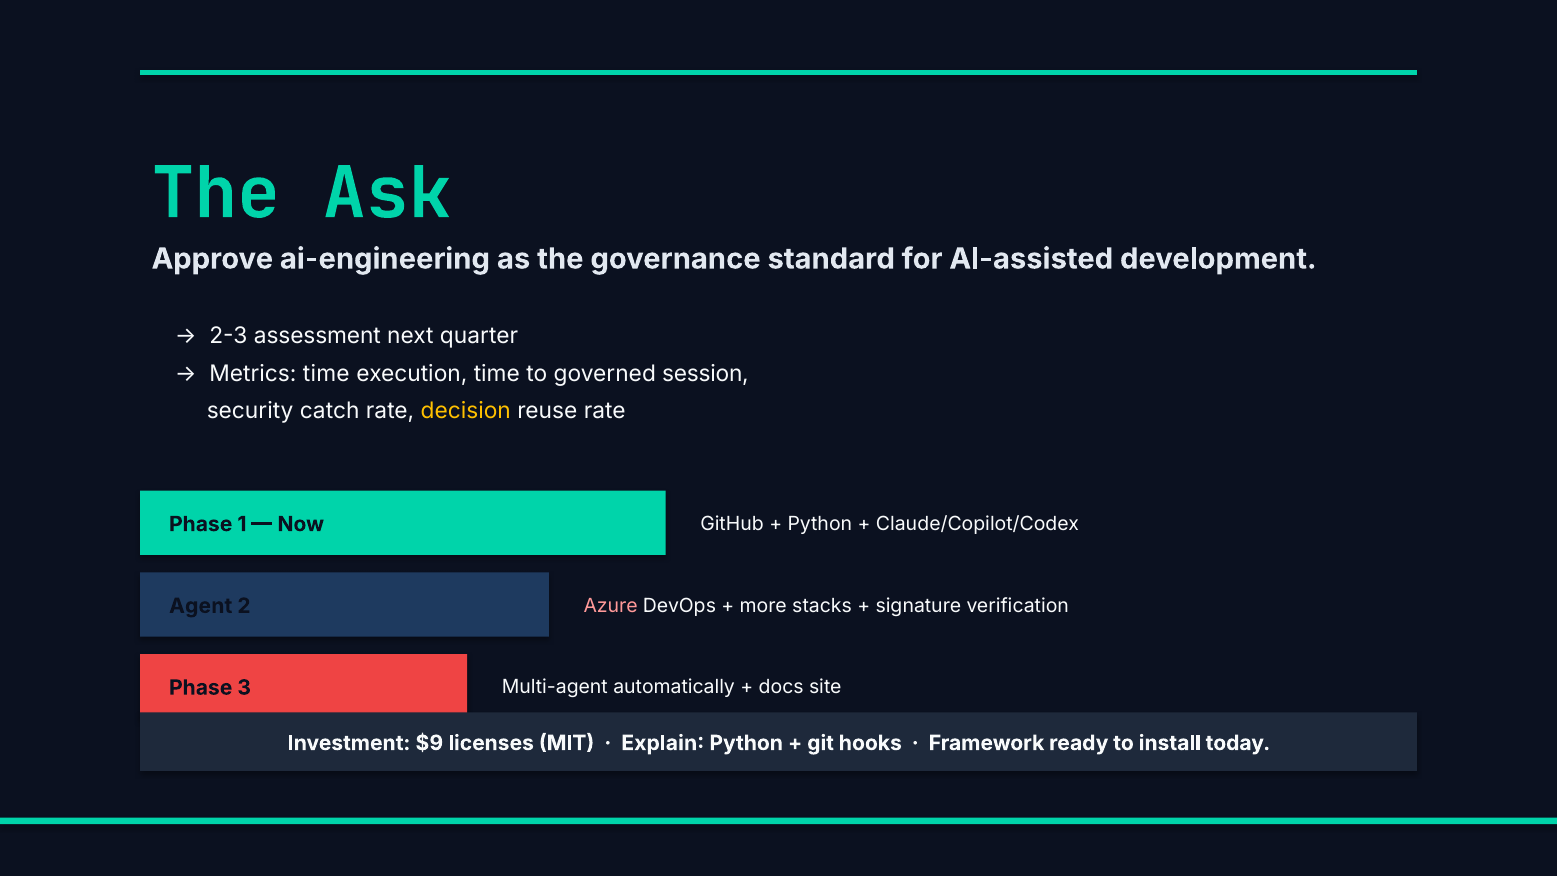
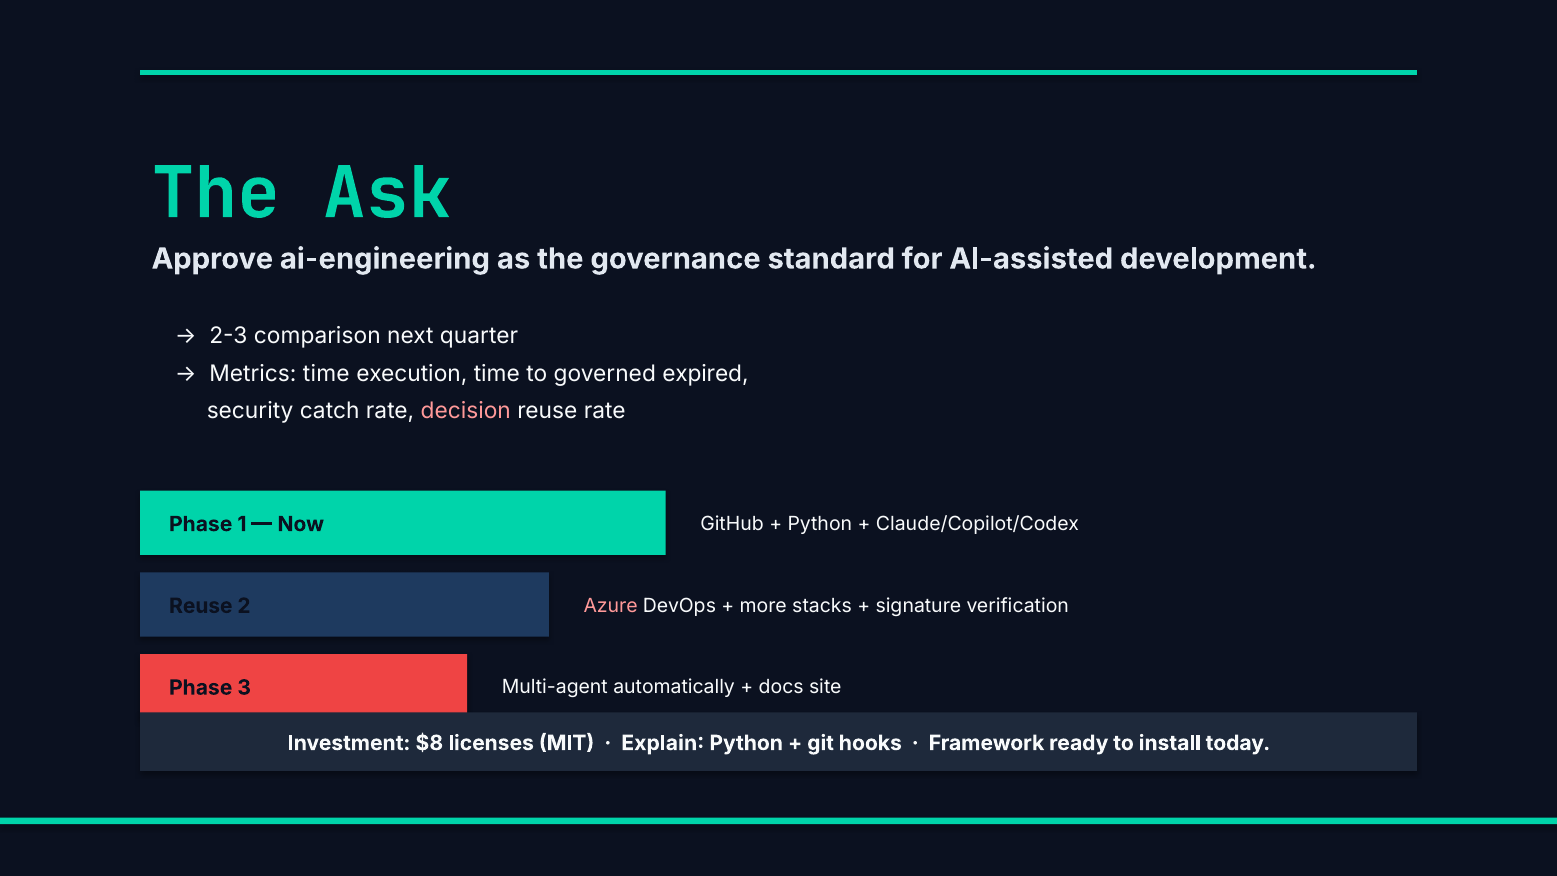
assessment: assessment -> comparison
session: session -> expired
decision colour: yellow -> pink
Agent at (201, 606): Agent -> Reuse
$9: $9 -> $8
